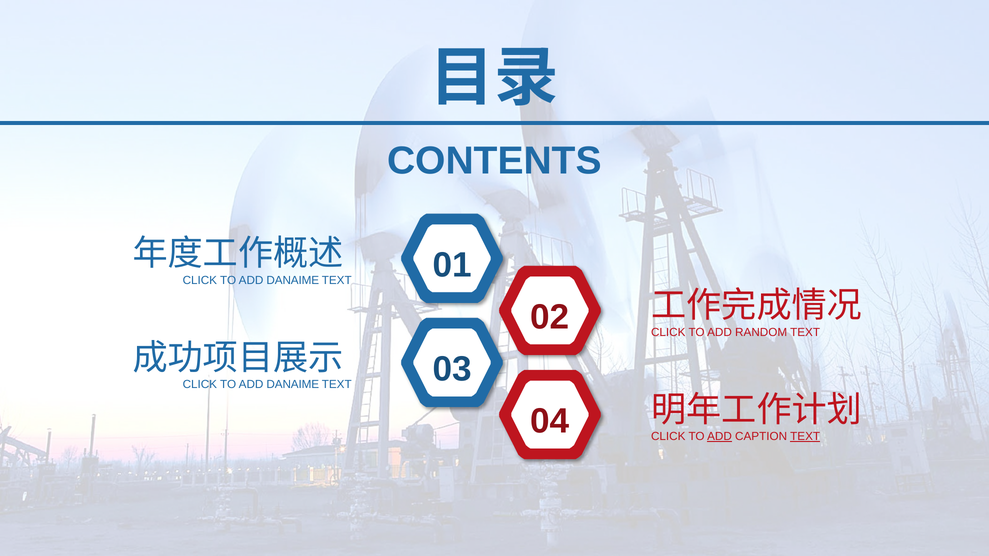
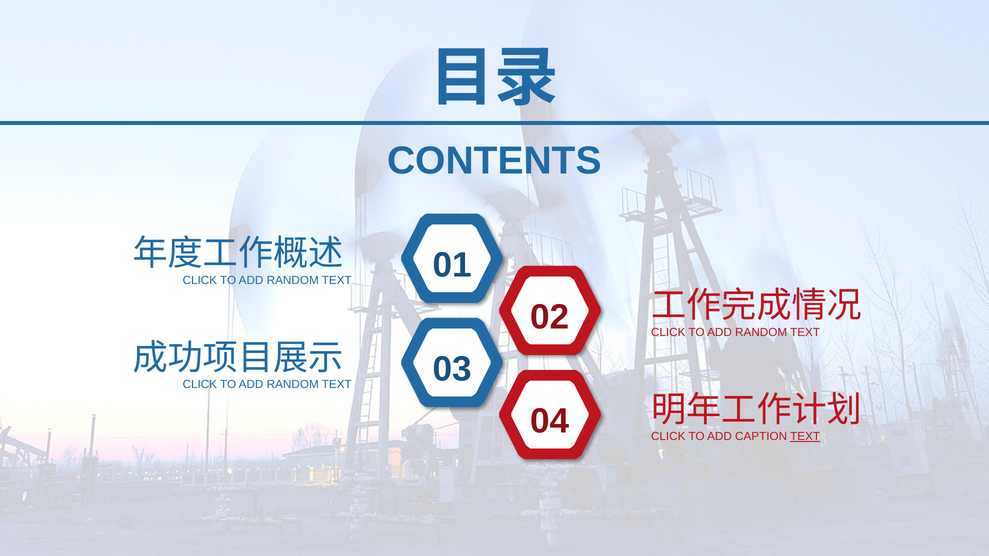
DANAIME at (293, 280): DANAIME -> RANDOM
DANAIME at (293, 385): DANAIME -> RANDOM
ADD at (719, 437) underline: present -> none
